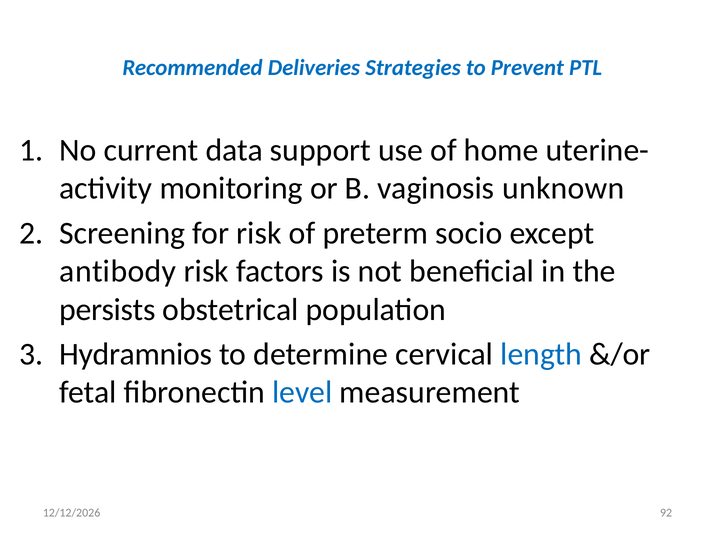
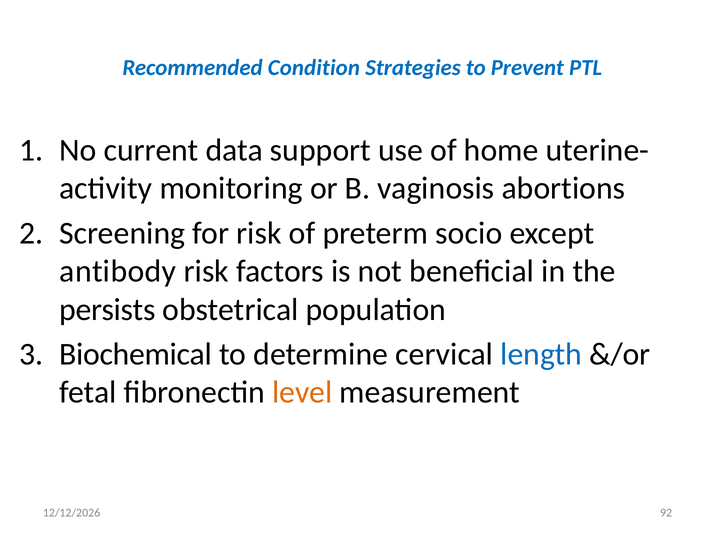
Deliveries: Deliveries -> Condition
unknown: unknown -> abortions
Hydramnios: Hydramnios -> Biochemical
level colour: blue -> orange
